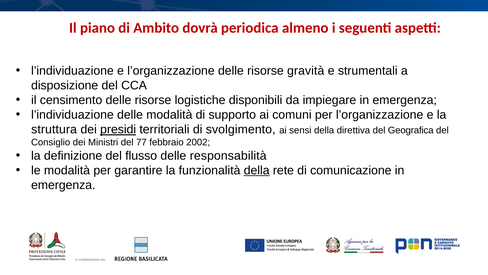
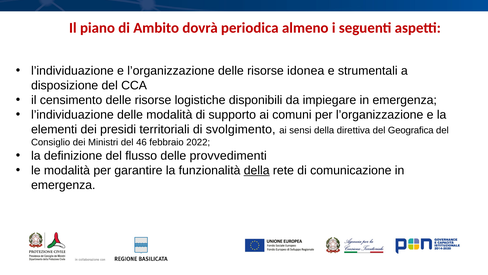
gravità: gravità -> idonea
struttura: struttura -> elementi
presidi underline: present -> none
77: 77 -> 46
2002: 2002 -> 2022
responsabilità: responsabilità -> provvedimenti
